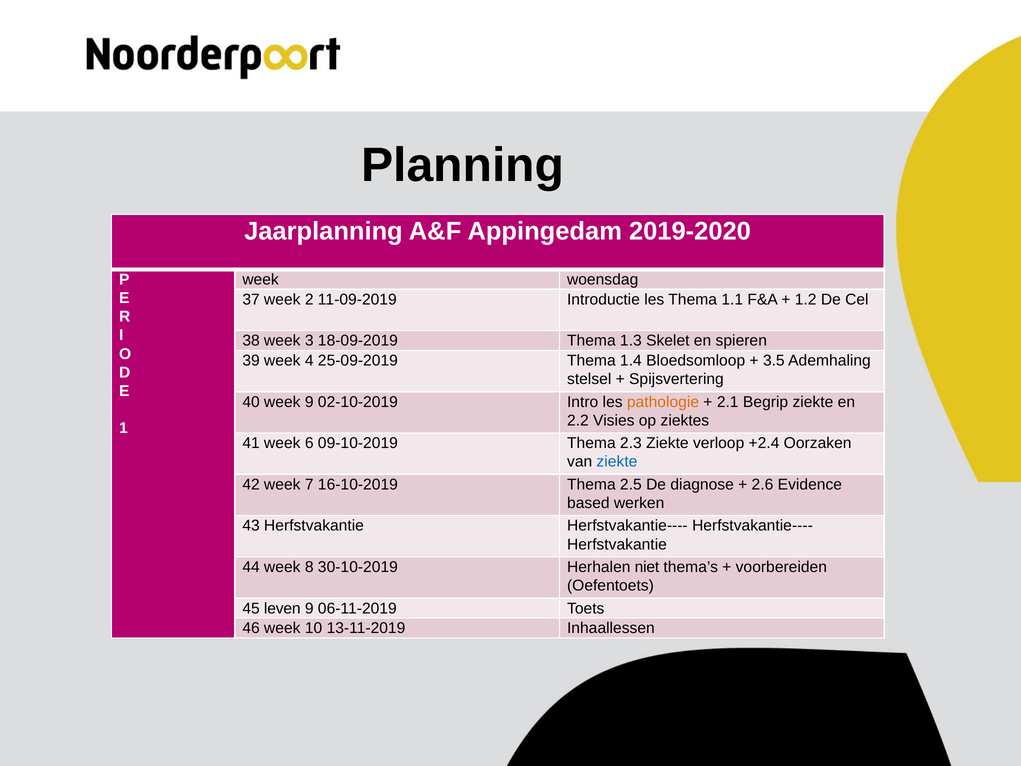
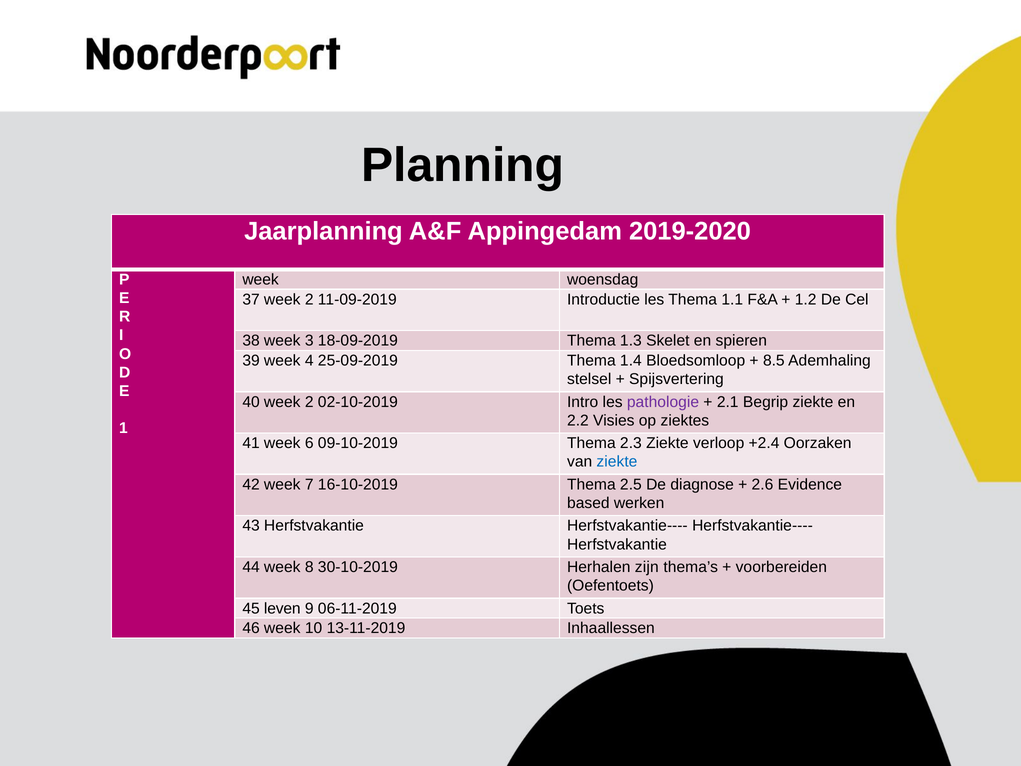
3.5: 3.5 -> 8.5
40 week 9: 9 -> 2
pathologie colour: orange -> purple
niet: niet -> zijn
